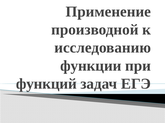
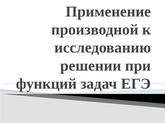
функции: функции -> решении
